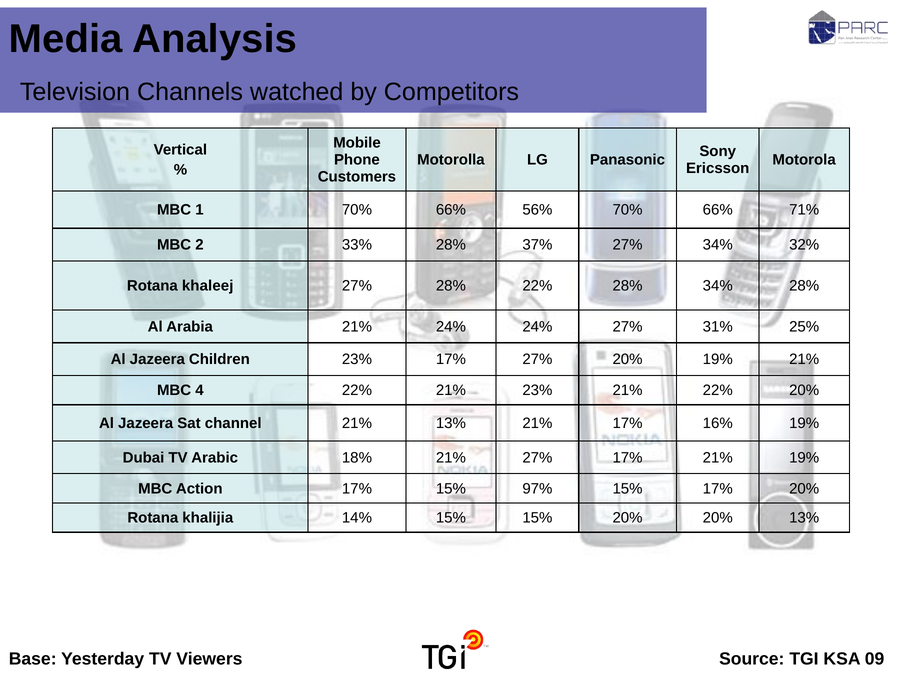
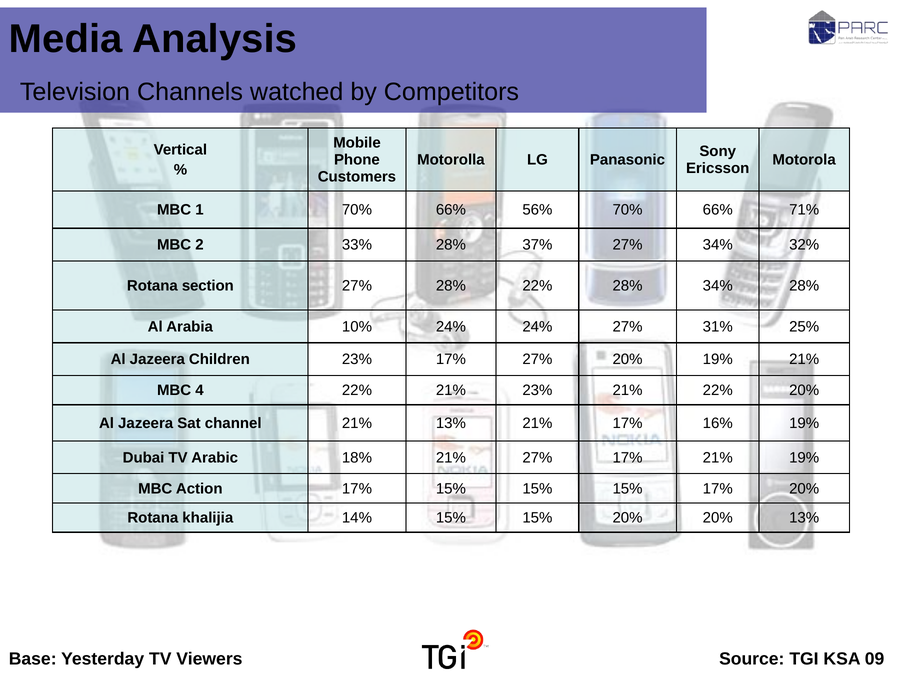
khaleej: khaleej -> section
Arabia 21%: 21% -> 10%
17% 15% 97%: 97% -> 15%
